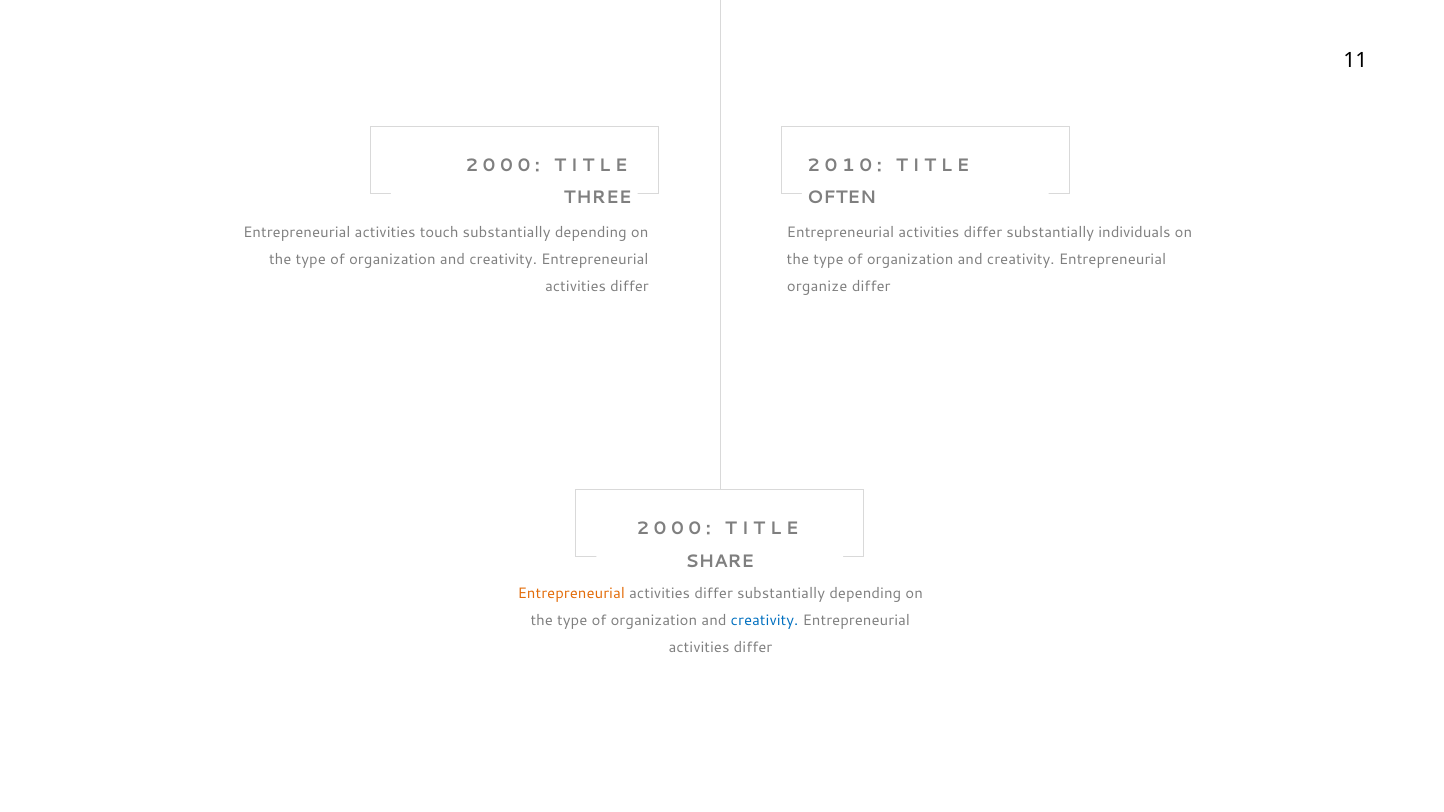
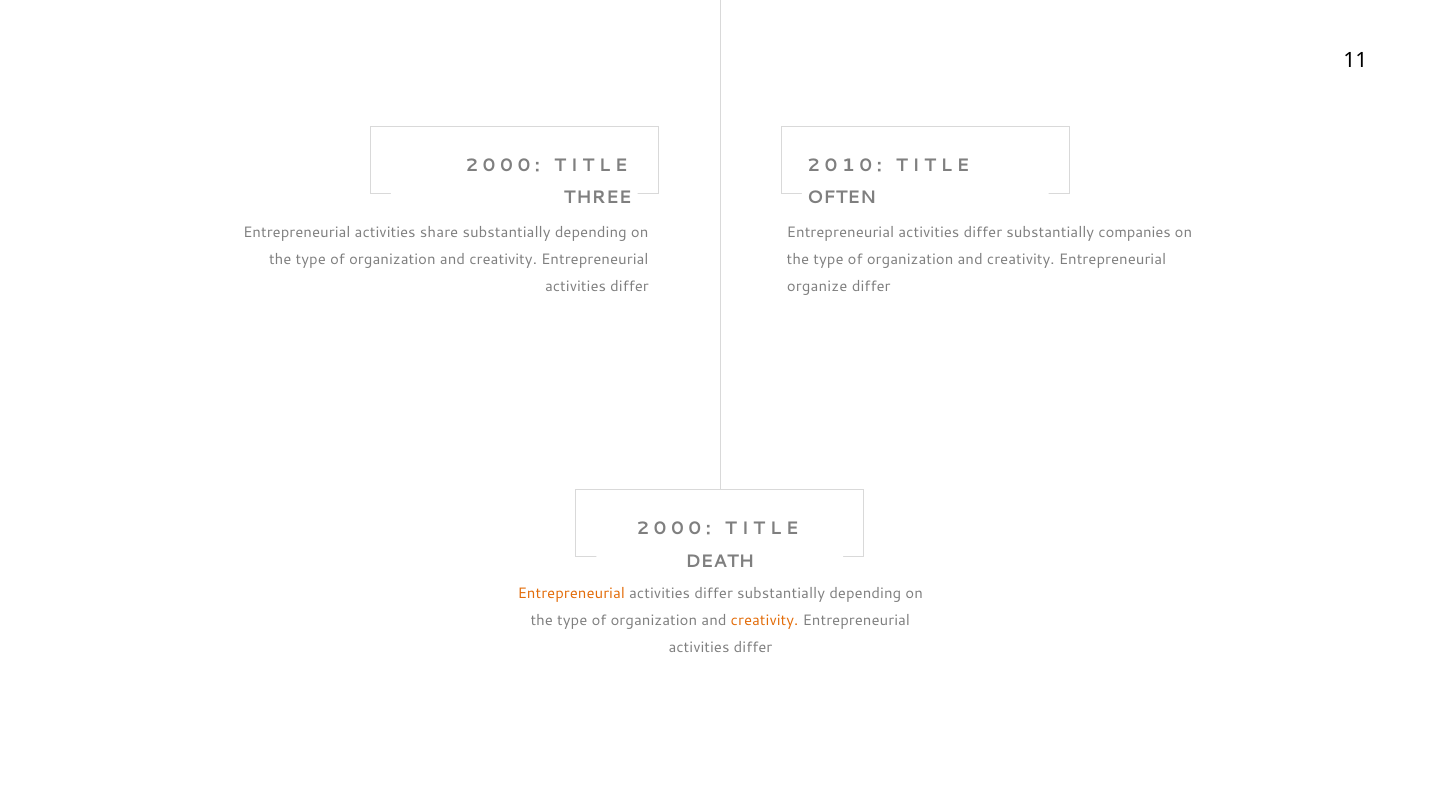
touch: touch -> share
individuals: individuals -> companies
SHARE: SHARE -> DEATH
creativity at (765, 621) colour: blue -> orange
